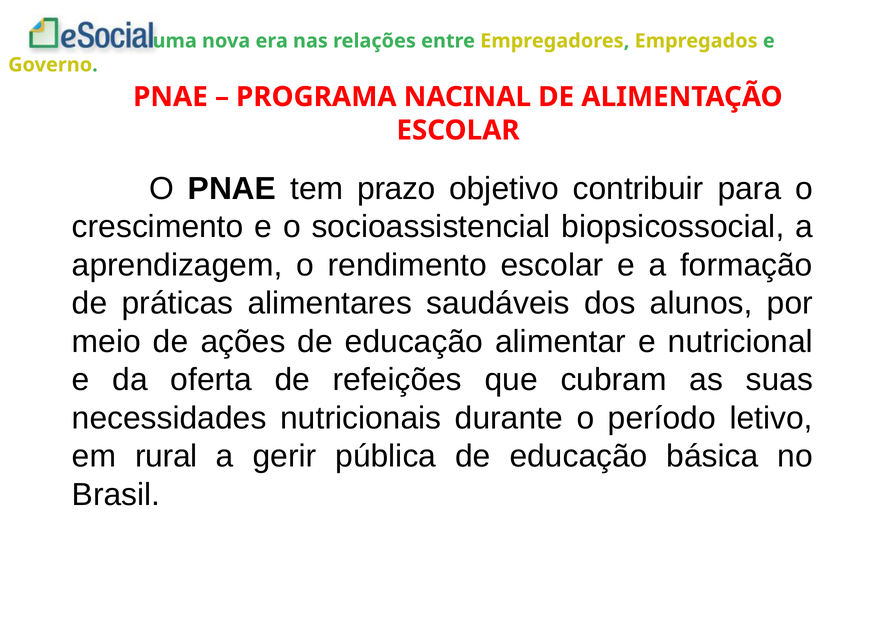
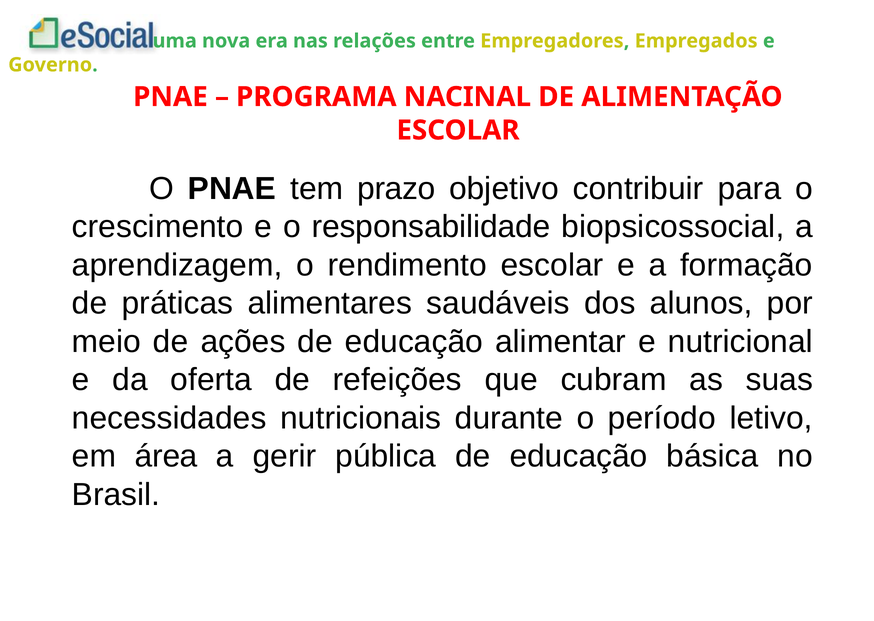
socioassistencial: socioassistencial -> responsabilidade
rural: rural -> área
